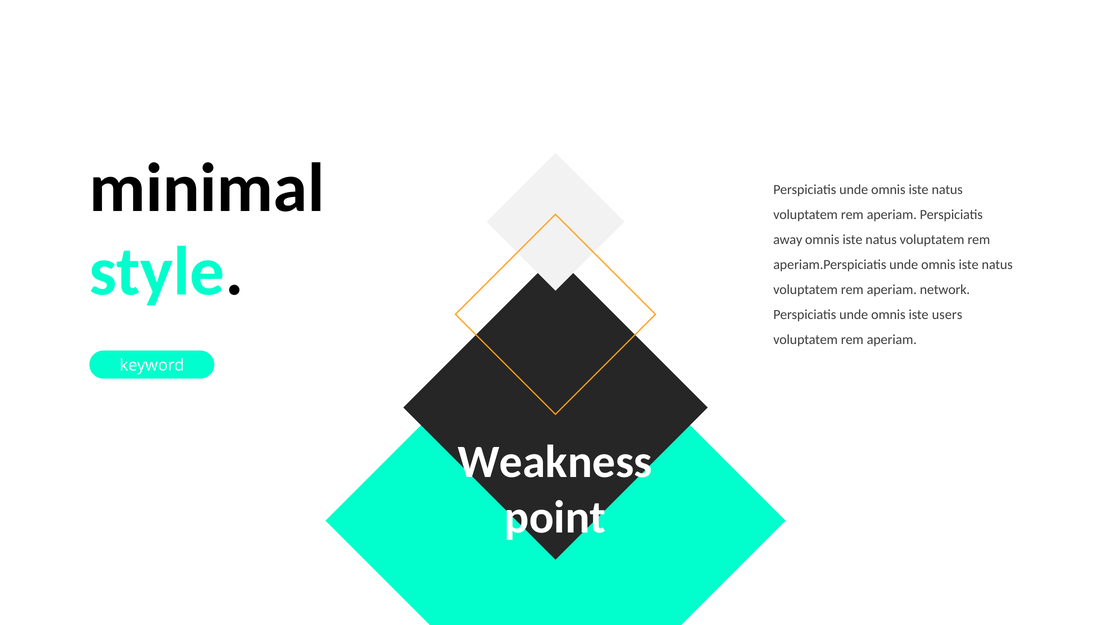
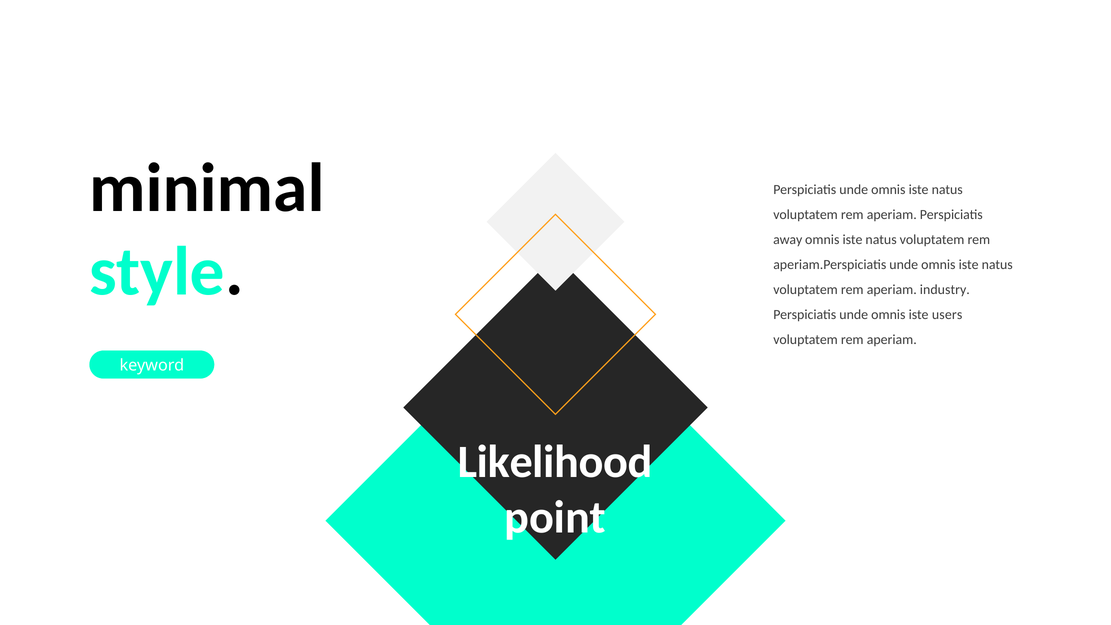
network: network -> industry
Weakness: Weakness -> Likelihood
